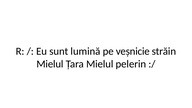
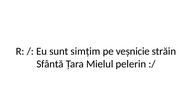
lumină: lumină -> simțim
Mielul at (50, 64): Mielul -> Sfântă
